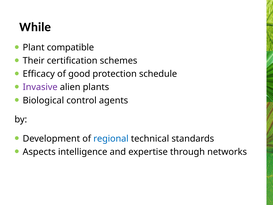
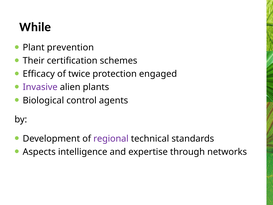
compatible: compatible -> prevention
good: good -> twice
schedule: schedule -> engaged
regional colour: blue -> purple
